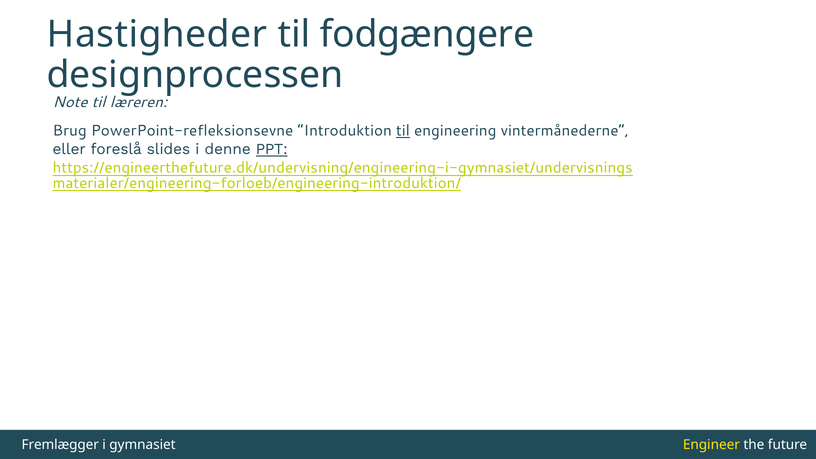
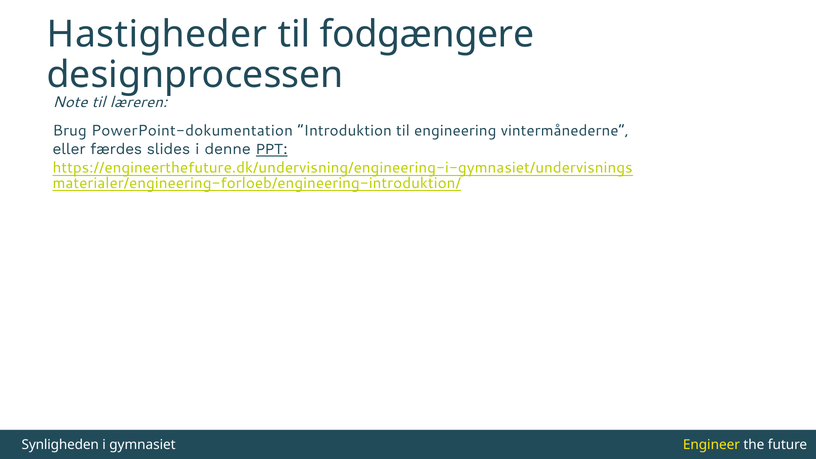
PowerPoint-refleksionsevne: PowerPoint-refleksionsevne -> PowerPoint-dokumentation
til at (403, 131) underline: present -> none
foreslå: foreslå -> færdes
Fremlægger: Fremlægger -> Synligheden
